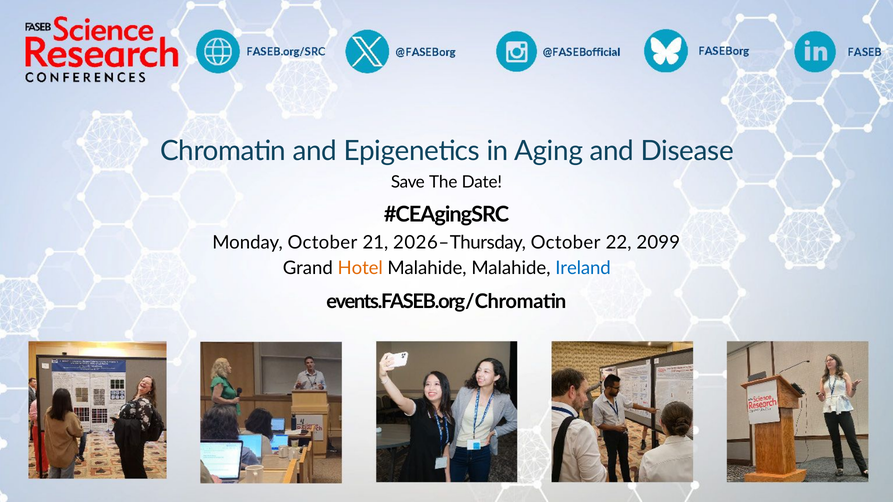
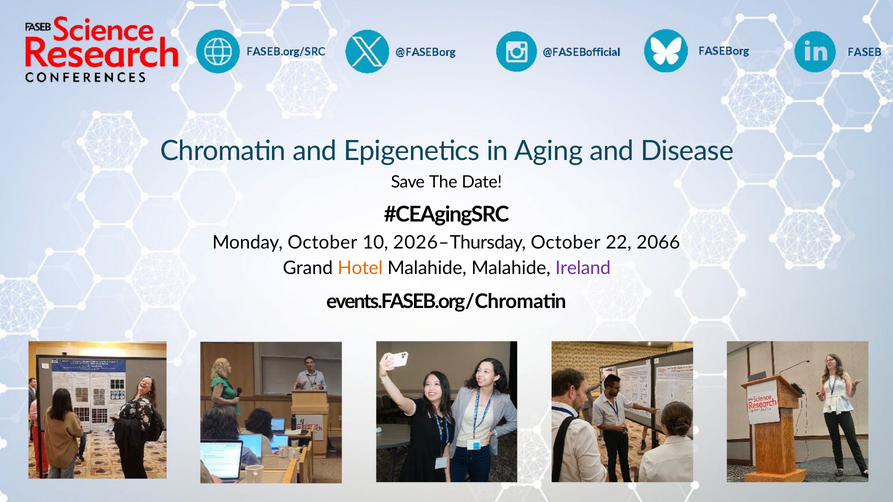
21: 21 -> 10
2099: 2099 -> 2066
Ireland colour: blue -> purple
